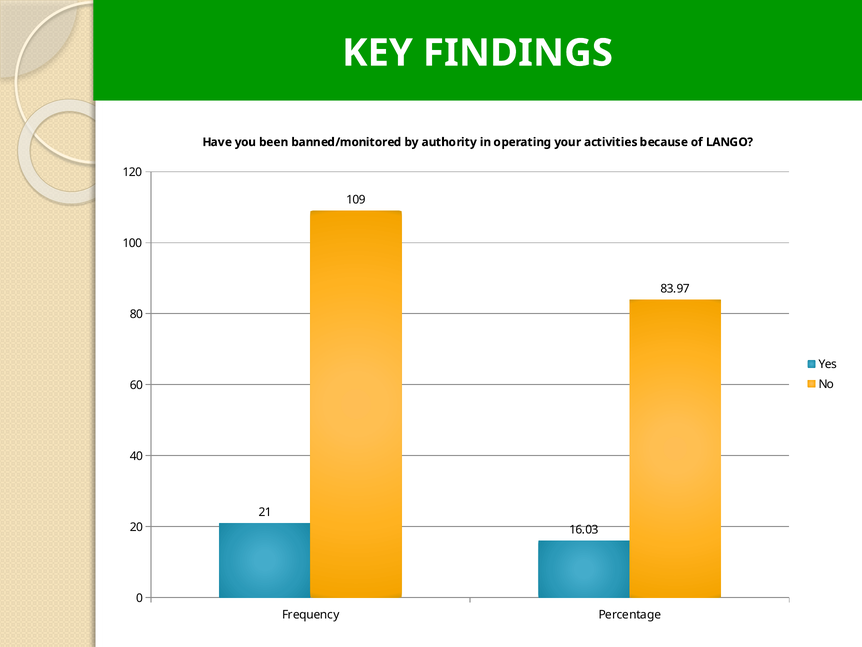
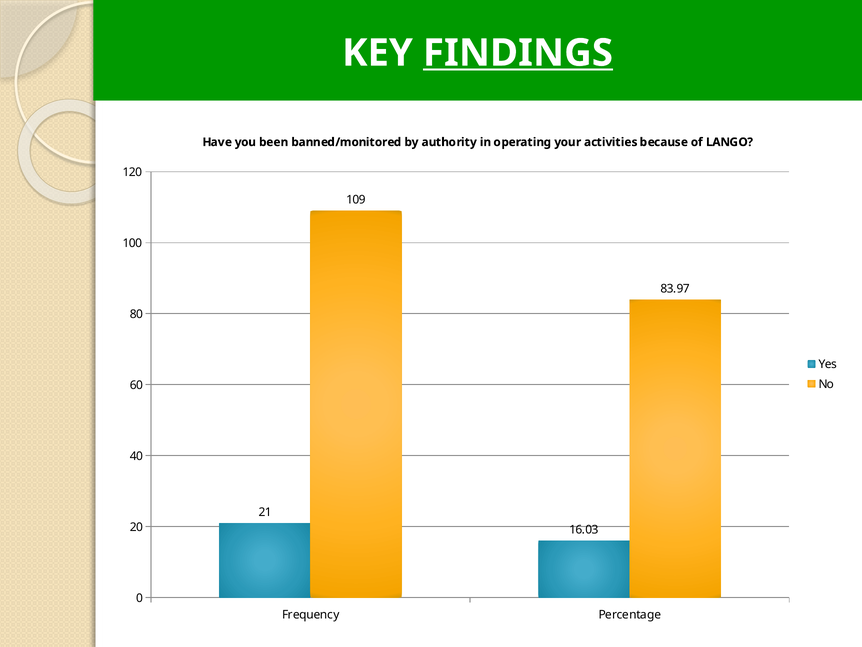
FINDINGS underline: none -> present
